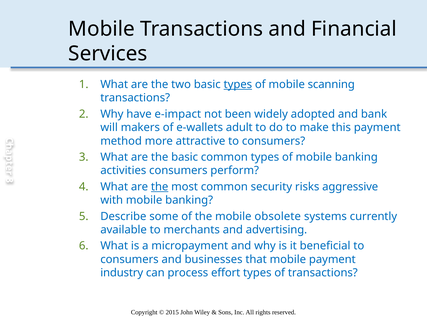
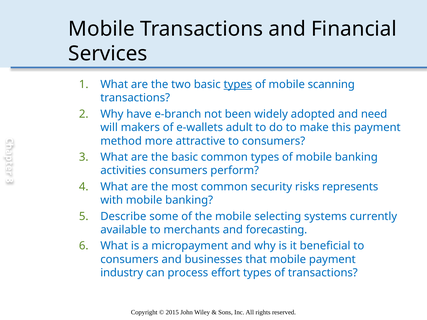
e-impact: e-impact -> e-branch
bank: bank -> need
the at (160, 187) underline: present -> none
aggressive: aggressive -> represents
obsolete: obsolete -> selecting
advertising: advertising -> forecasting
